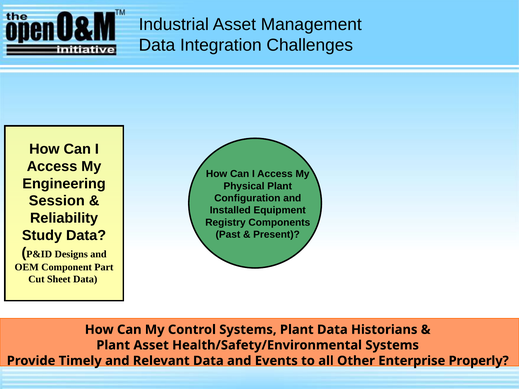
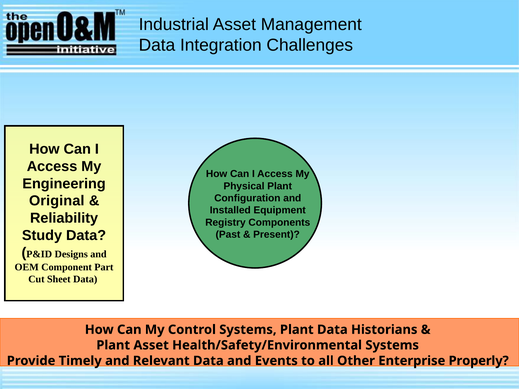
Session: Session -> Original
